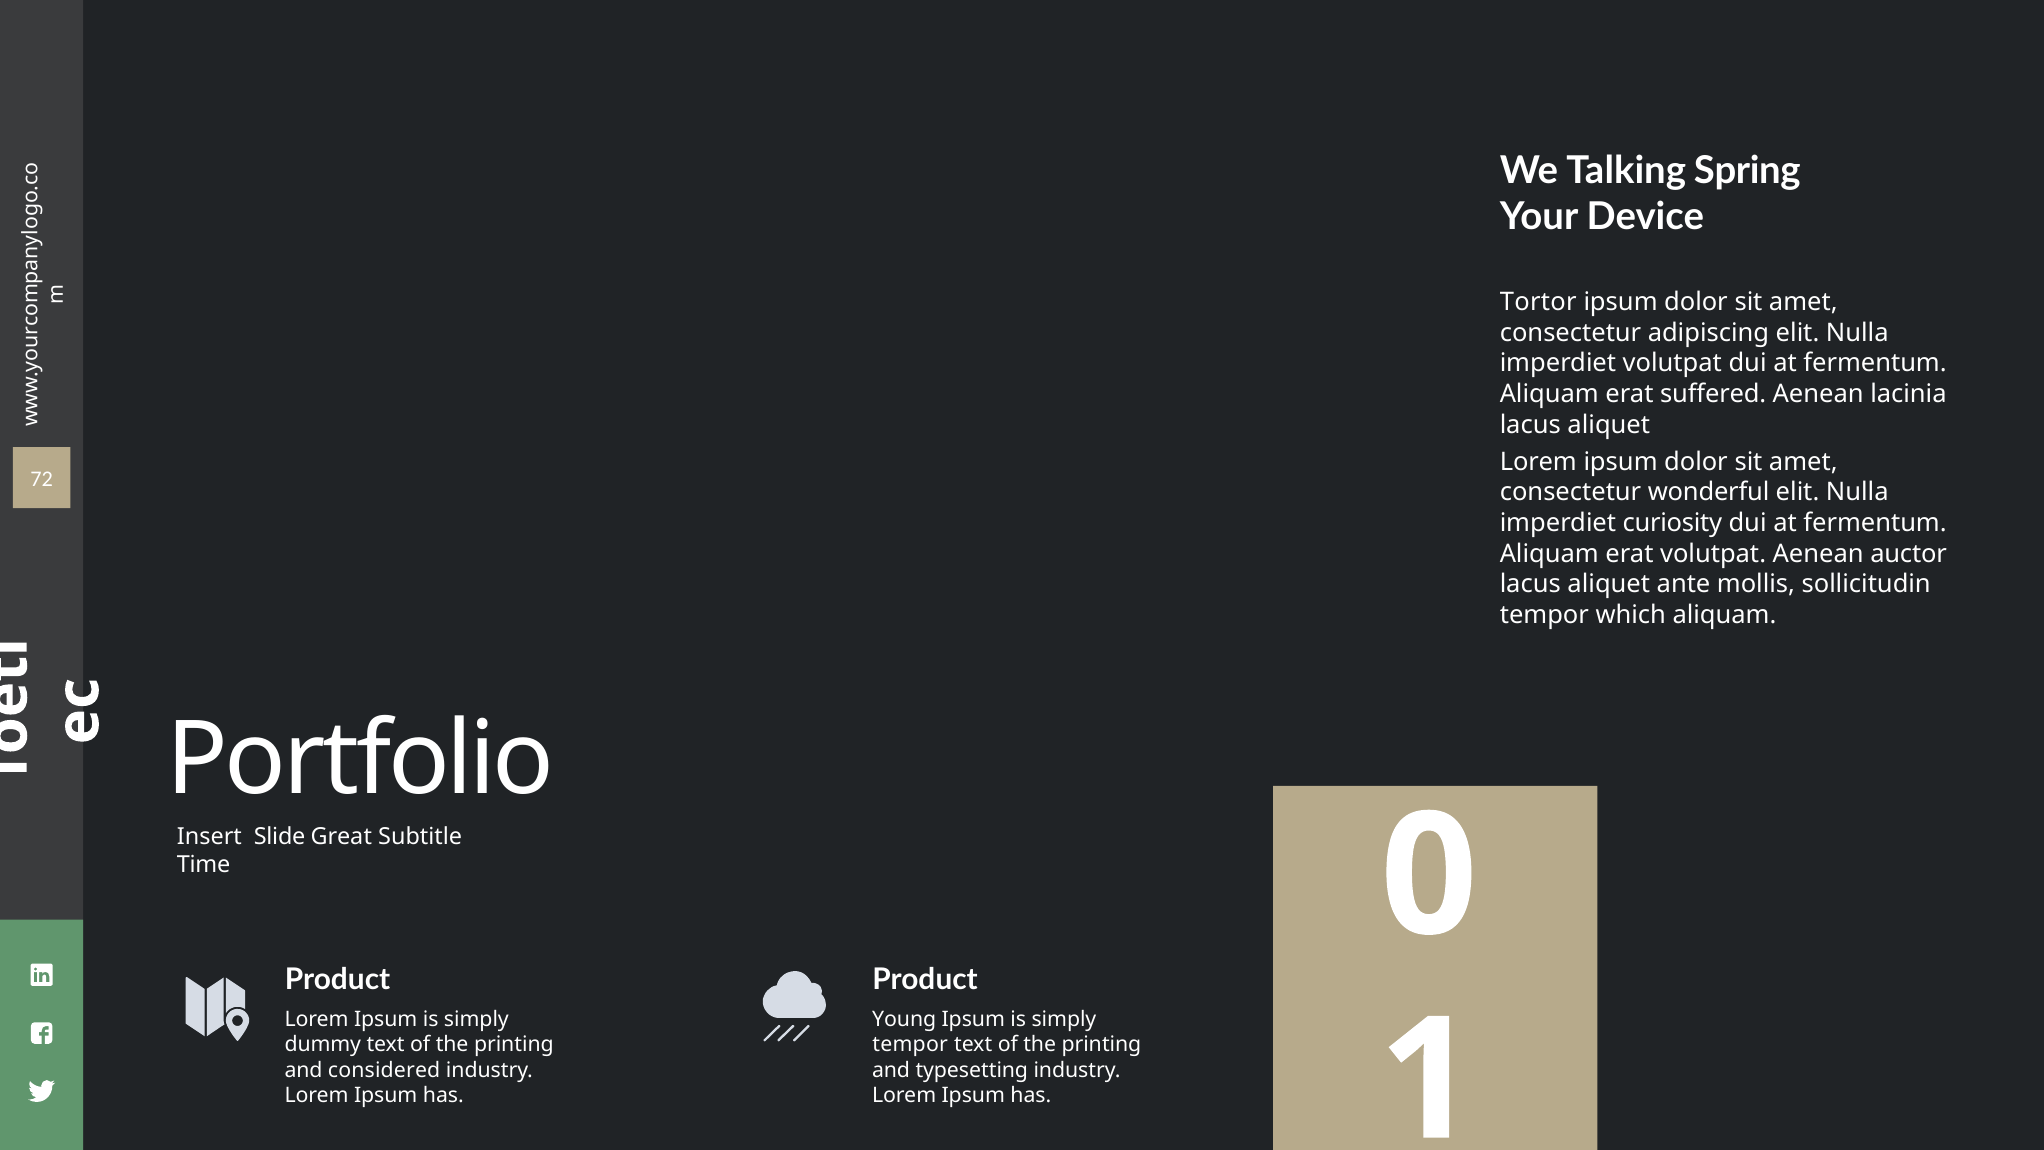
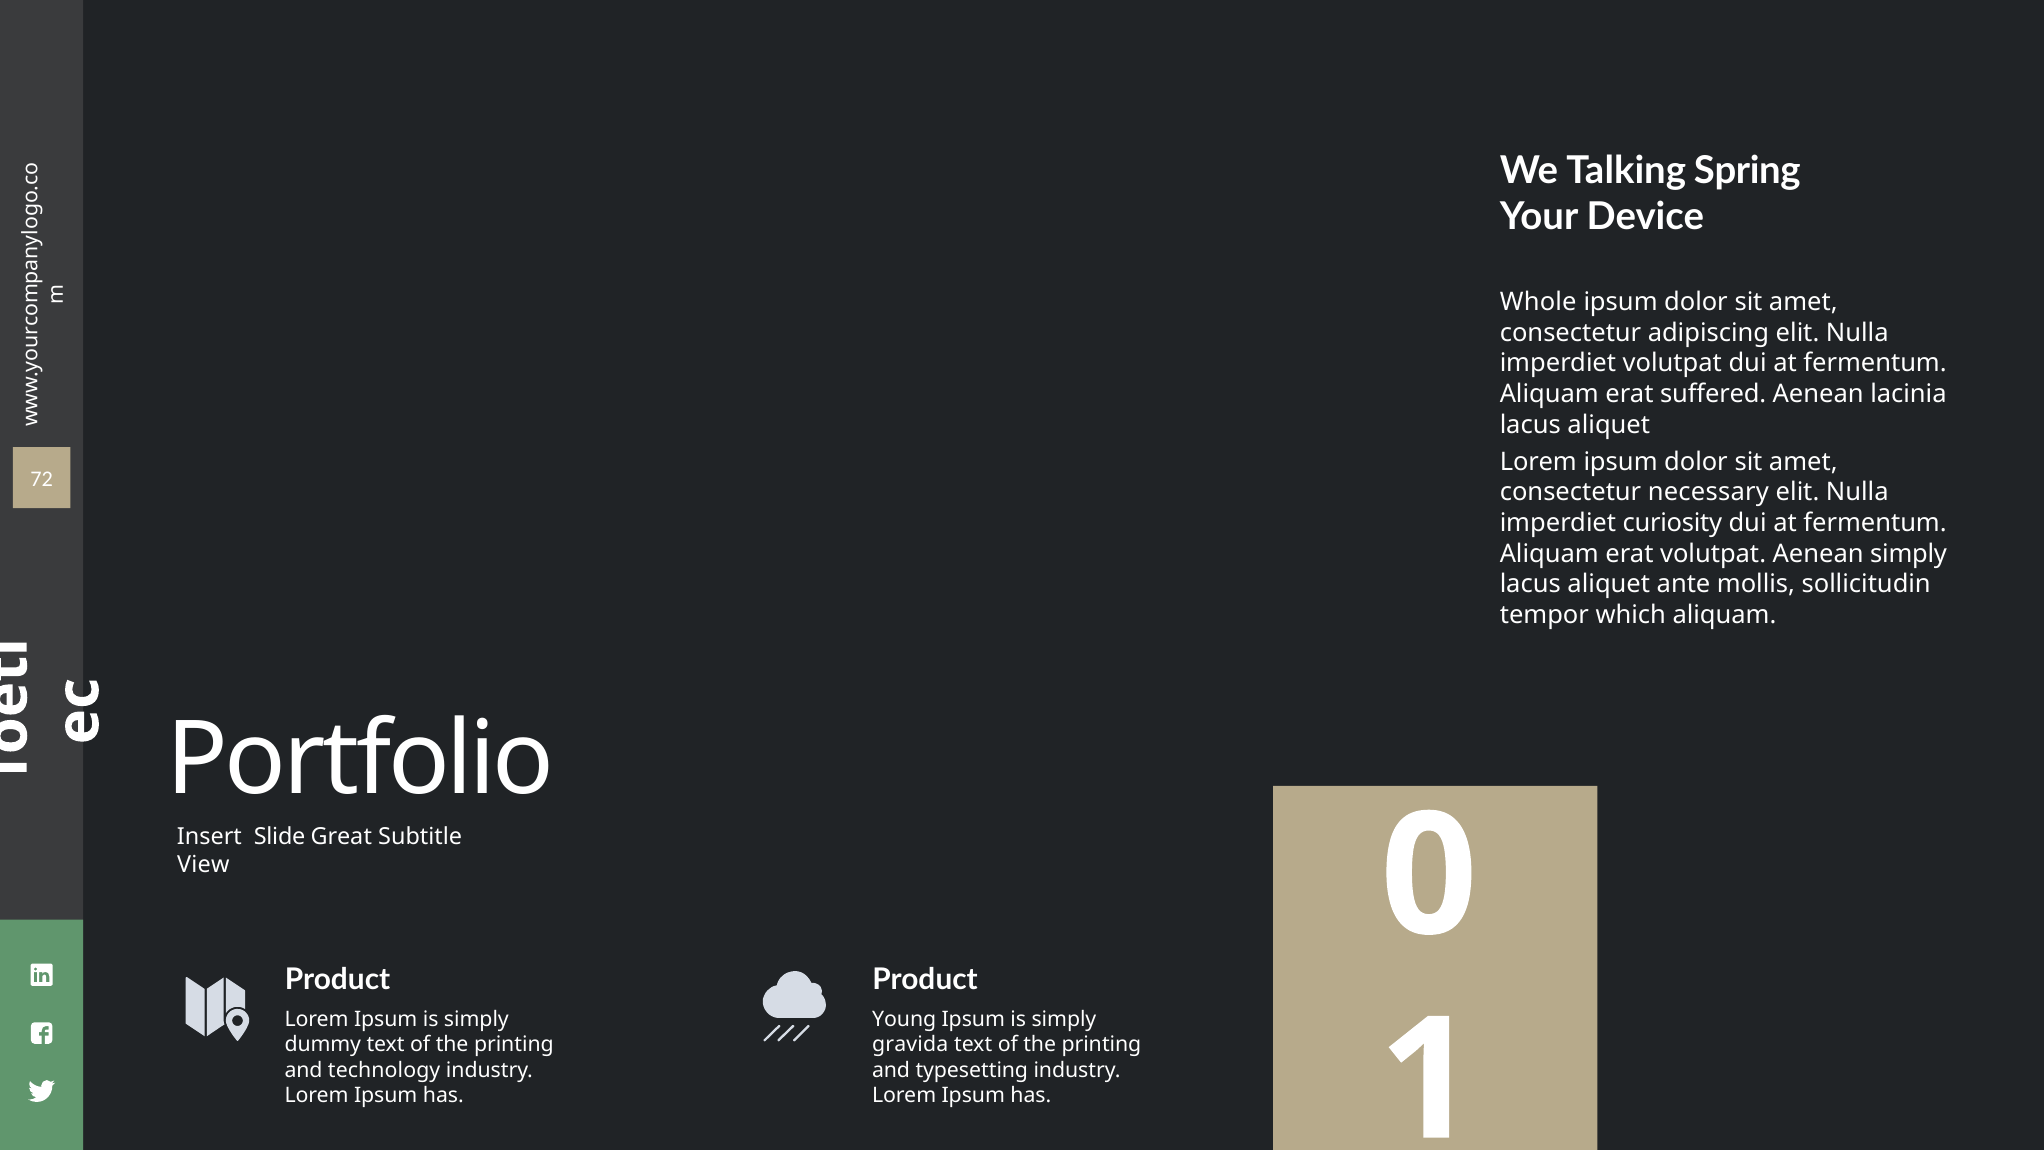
Tortor: Tortor -> Whole
wonderful: wonderful -> necessary
Aenean auctor: auctor -> simply
Time: Time -> View
tempor at (910, 1045): tempor -> gravida
considered: considered -> technology
